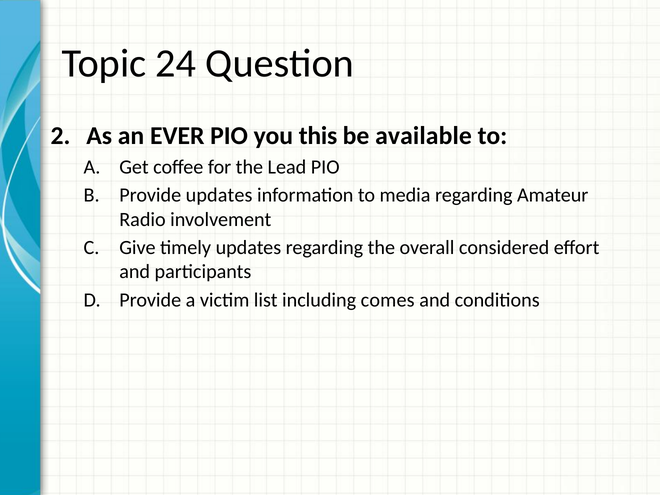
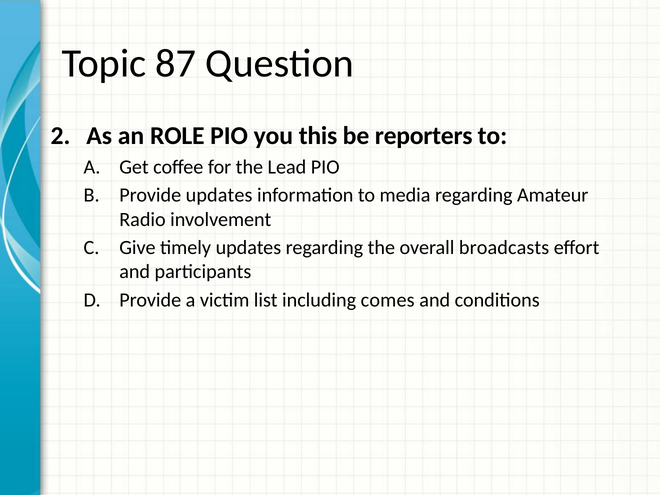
24: 24 -> 87
EVER: EVER -> ROLE
available: available -> reporters
considered: considered -> broadcasts
